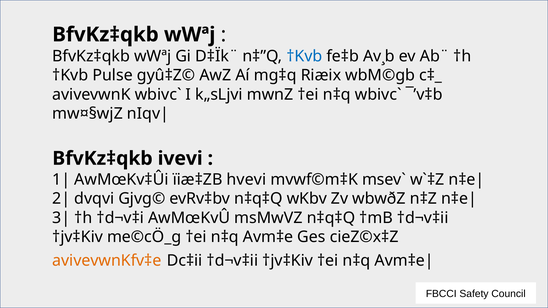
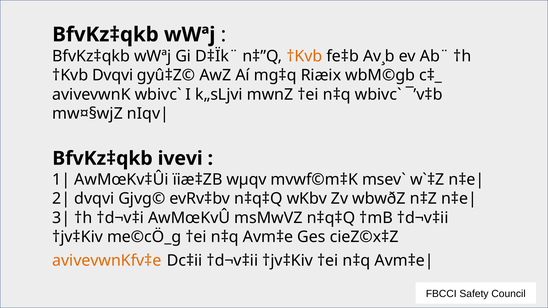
†Kvb at (304, 56) colour: blue -> orange
†Kvb Pulse: Pulse -> Dvqvi
hvevi: hvevi -> wµqv
